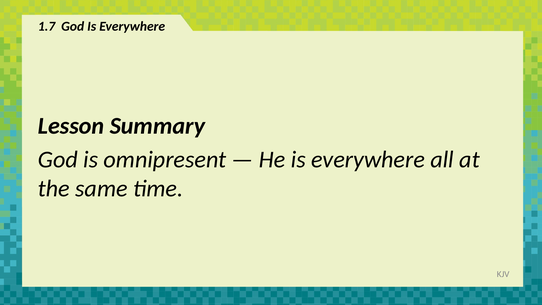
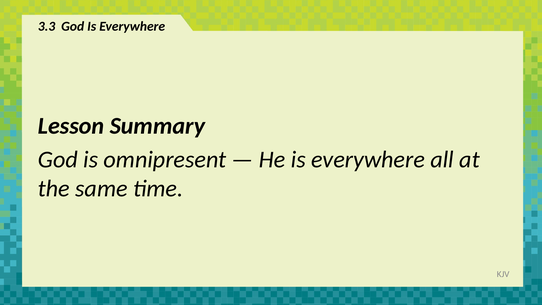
1.7: 1.7 -> 3.3
